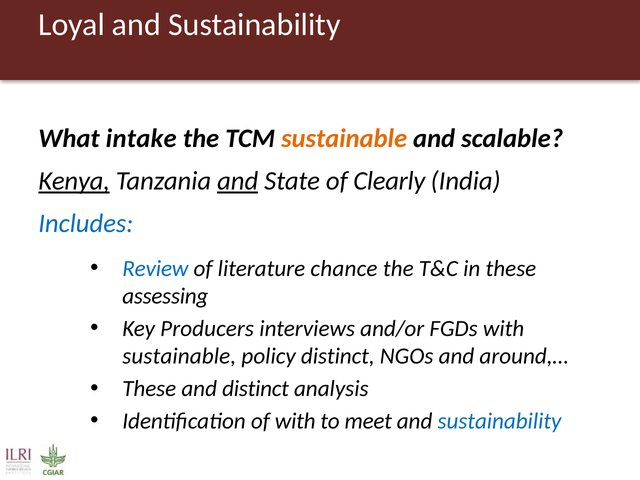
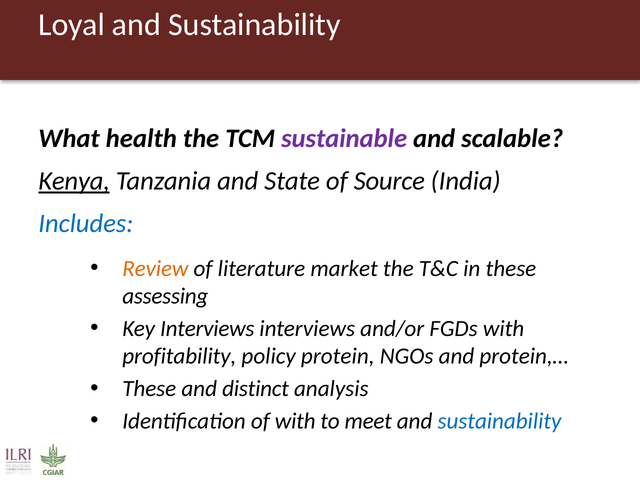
intake: intake -> health
sustainable at (344, 138) colour: orange -> purple
and at (238, 181) underline: present -> none
Clearly: Clearly -> Source
Review colour: blue -> orange
chance: chance -> market
Key Producers: Producers -> Interviews
sustainable at (179, 356): sustainable -> profitability
policy distinct: distinct -> protein
around,…: around,… -> protein,…
